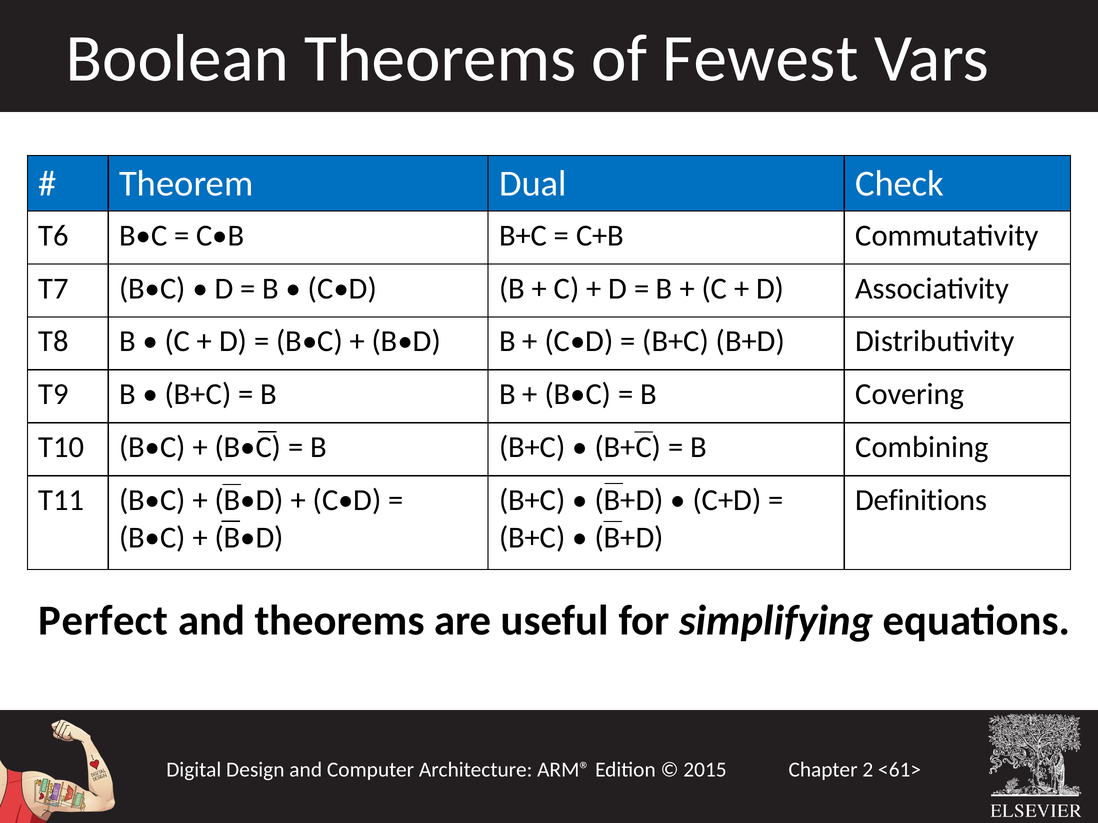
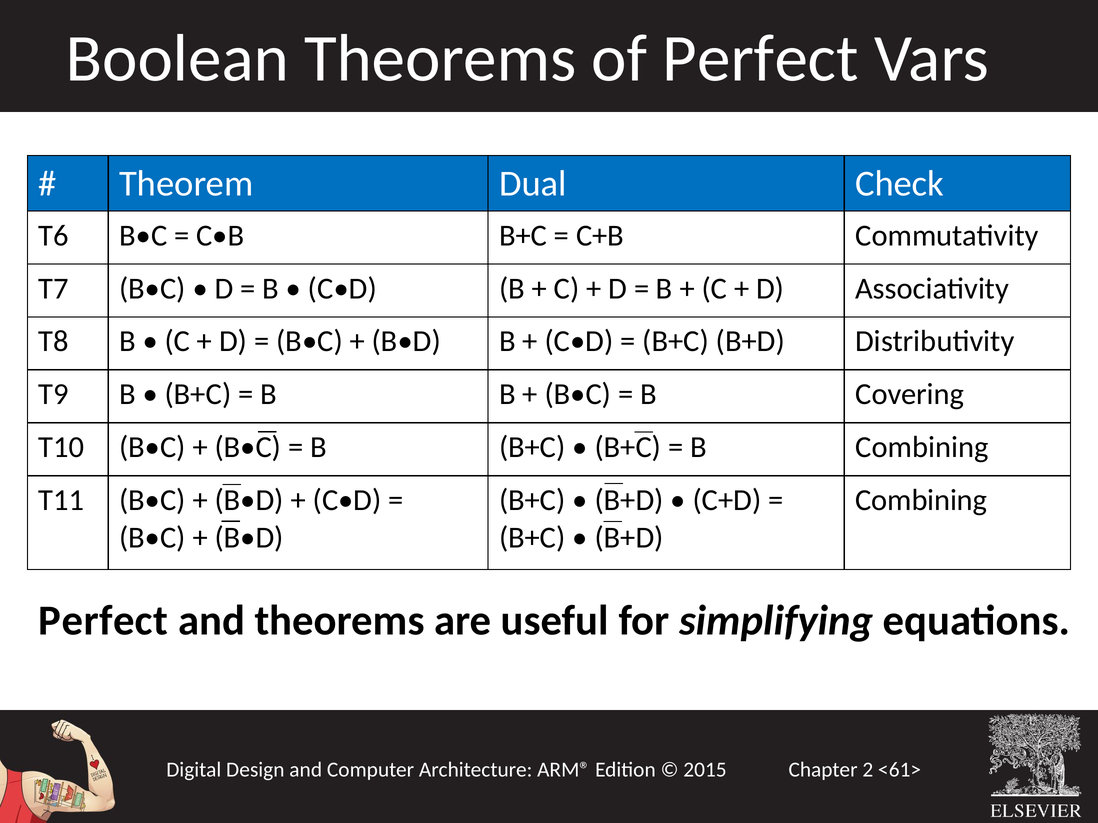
of Fewest: Fewest -> Perfect
Definitions at (921, 500): Definitions -> Combining
